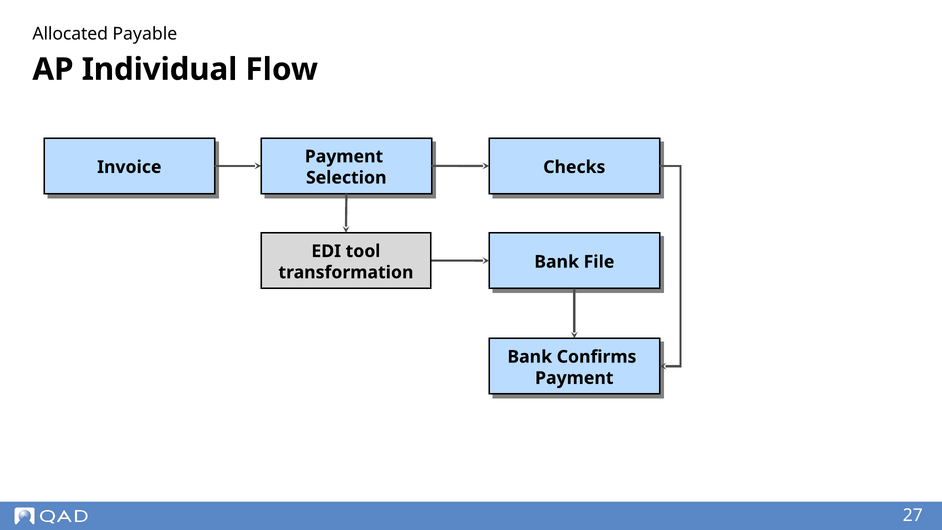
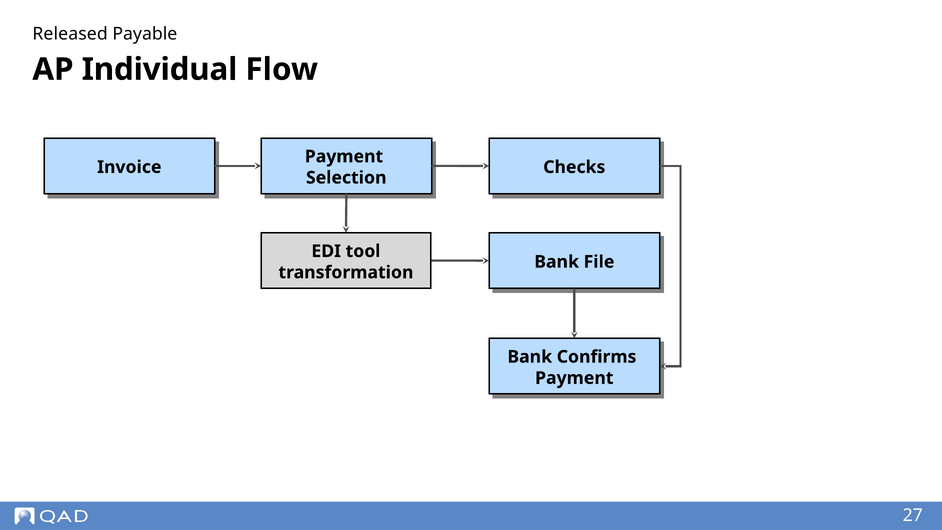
Allocated: Allocated -> Released
